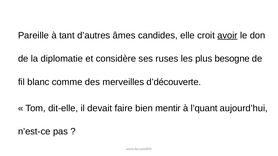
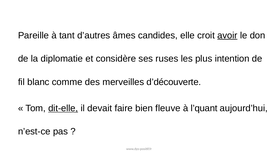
besogne: besogne -> intention
dit-elle underline: none -> present
mentir: mentir -> fleuve
